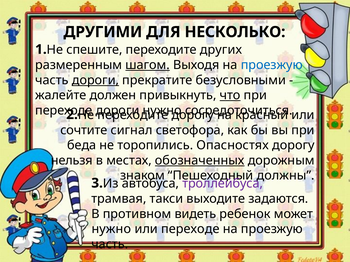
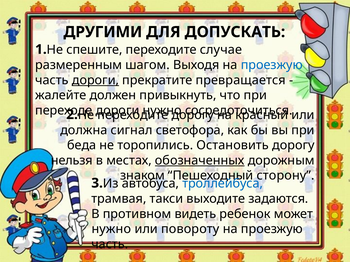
НЕСКОЛЬКО: НЕСКОЛЬКО -> ДОПУСКАТЬ
других: других -> случае
шагом underline: present -> none
безусловными: безусловными -> превращается
что underline: present -> none
сочтите: сочтите -> должна
Опасностях: Опасностях -> Остановить
должны: должны -> сторону
троллейбуса colour: purple -> blue
или переходе: переходе -> повороту
